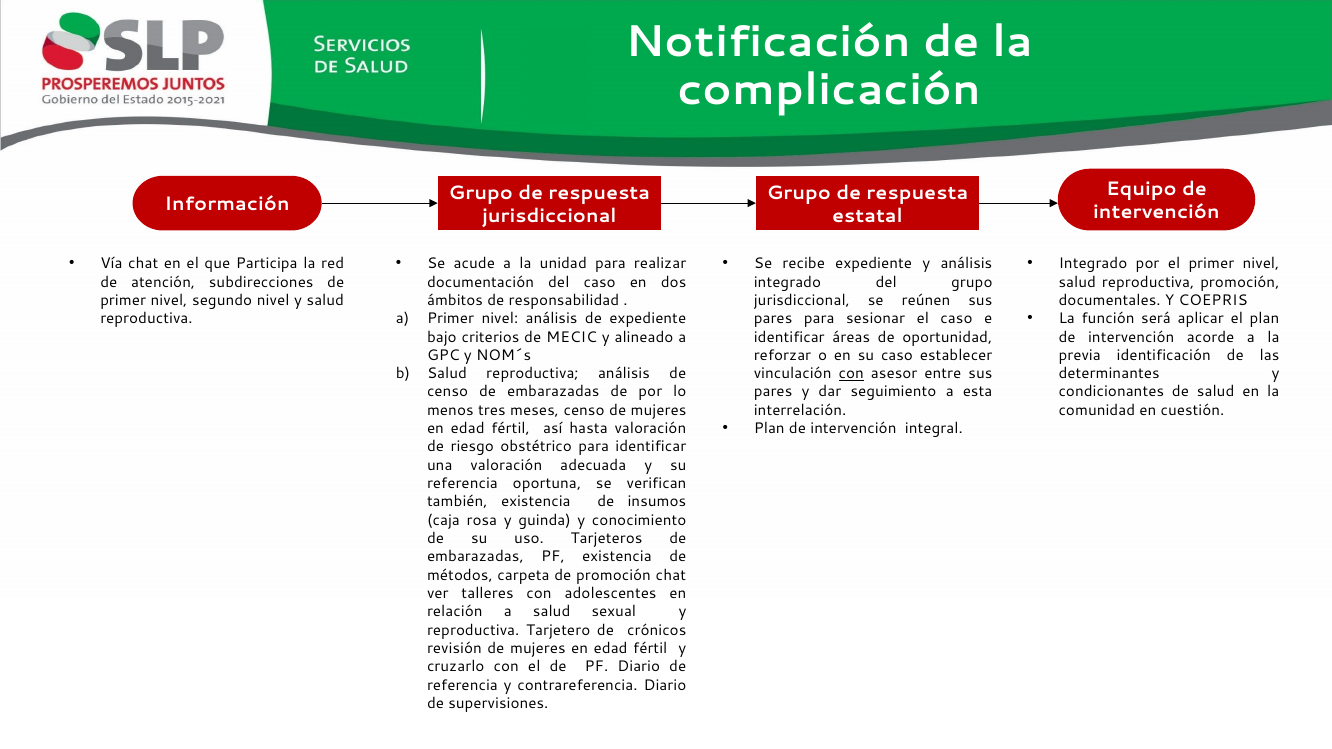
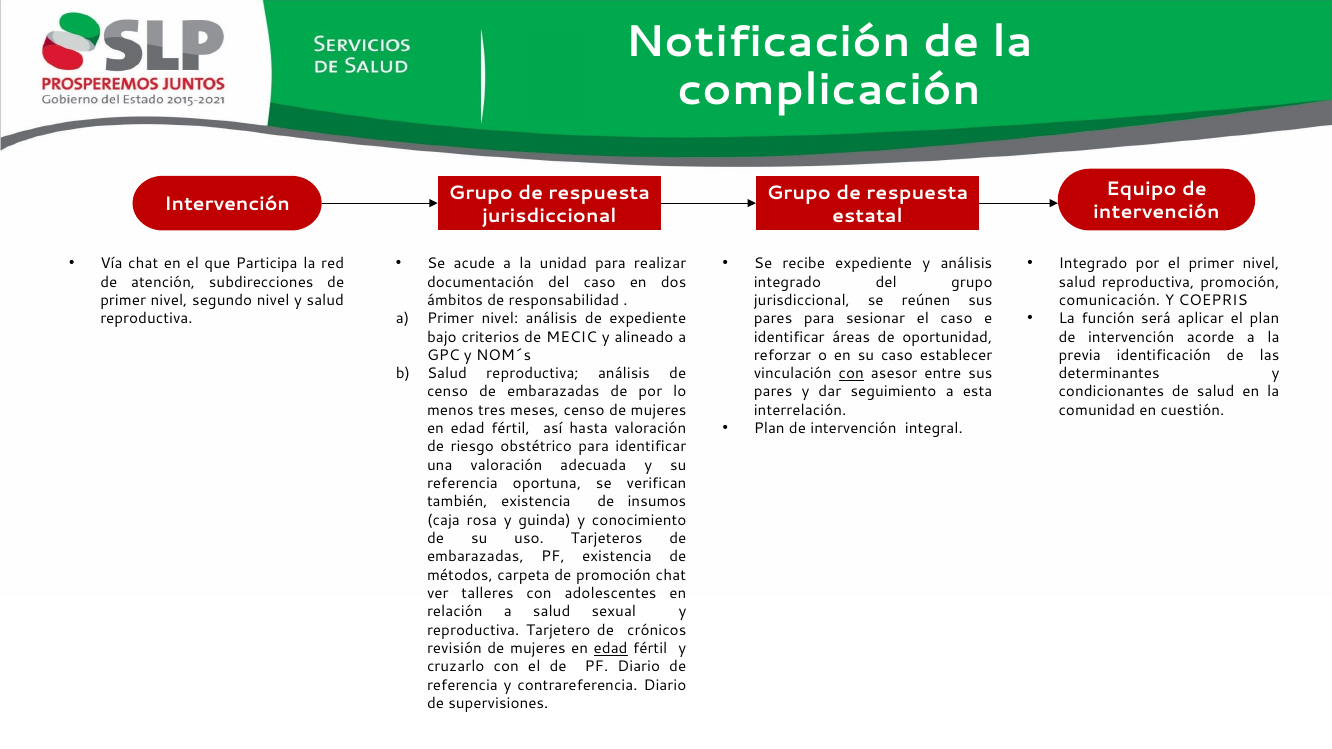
Información at (227, 205): Información -> Intervención
documentales: documentales -> comunicación
edad at (611, 649) underline: none -> present
